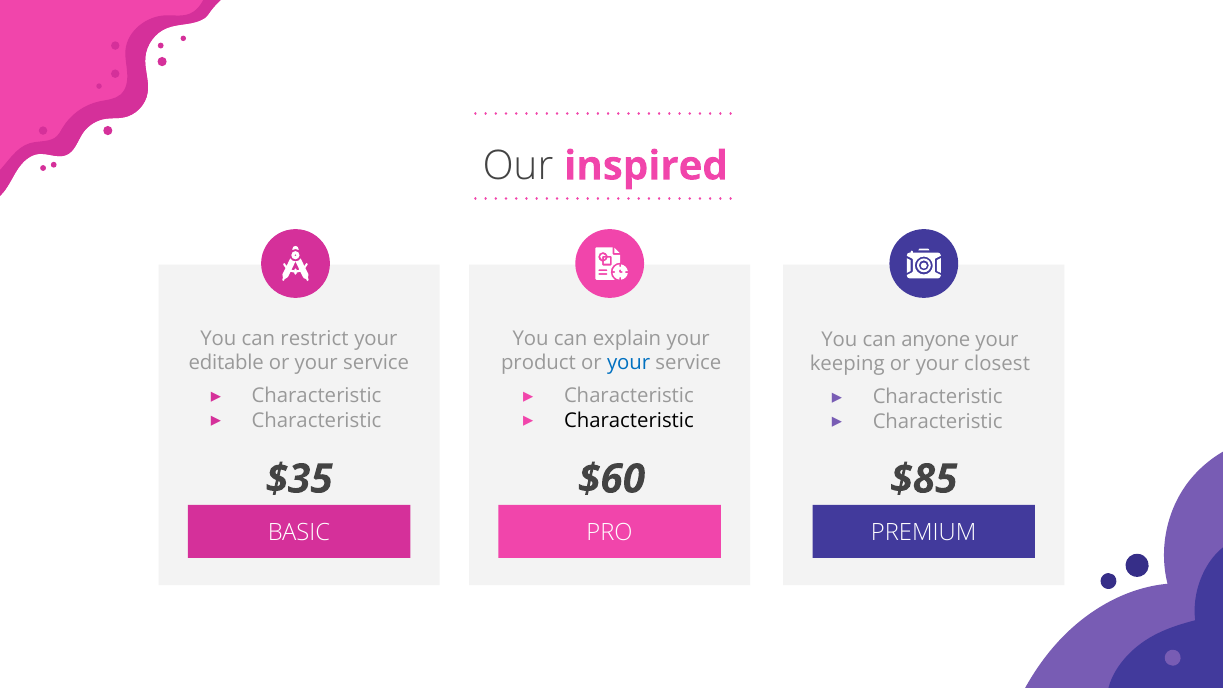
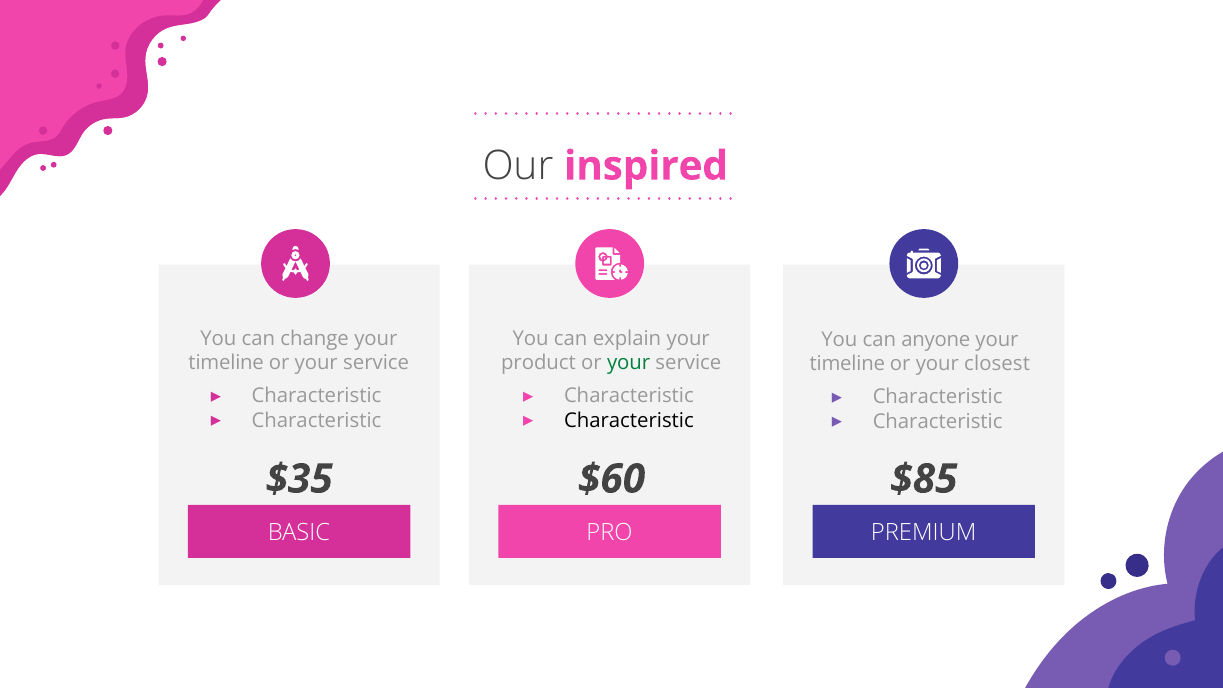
restrict: restrict -> change
editable at (226, 363): editable -> timeline
your at (629, 363) colour: blue -> green
keeping at (847, 364): keeping -> timeline
